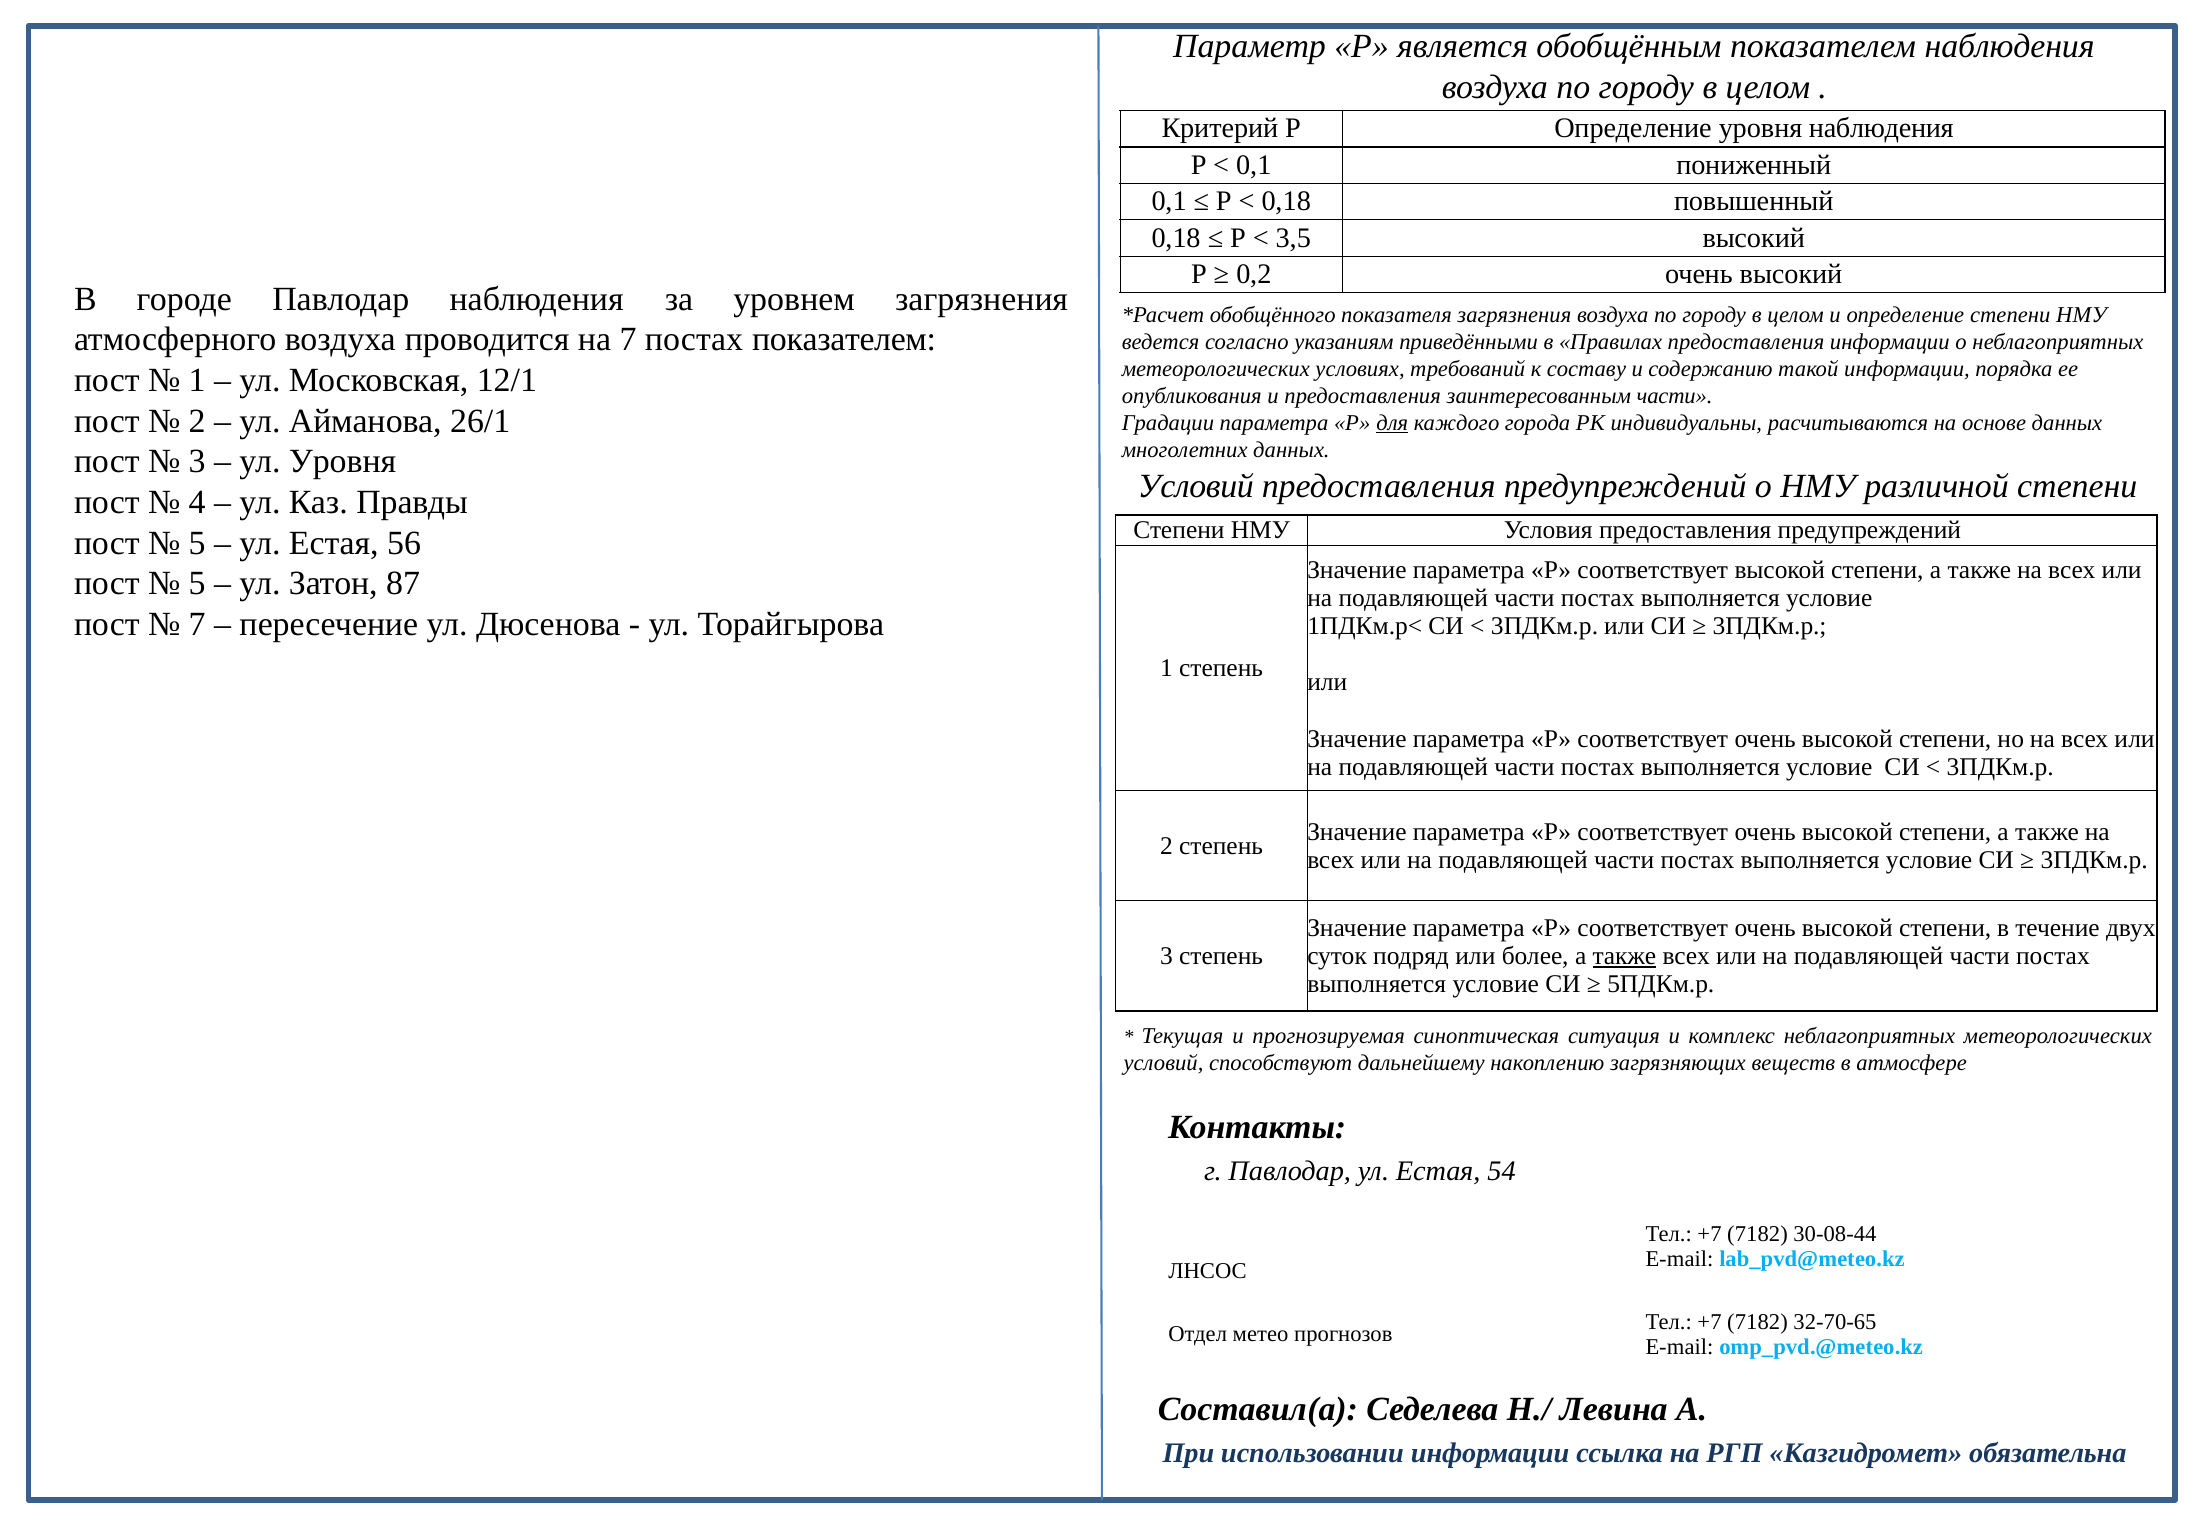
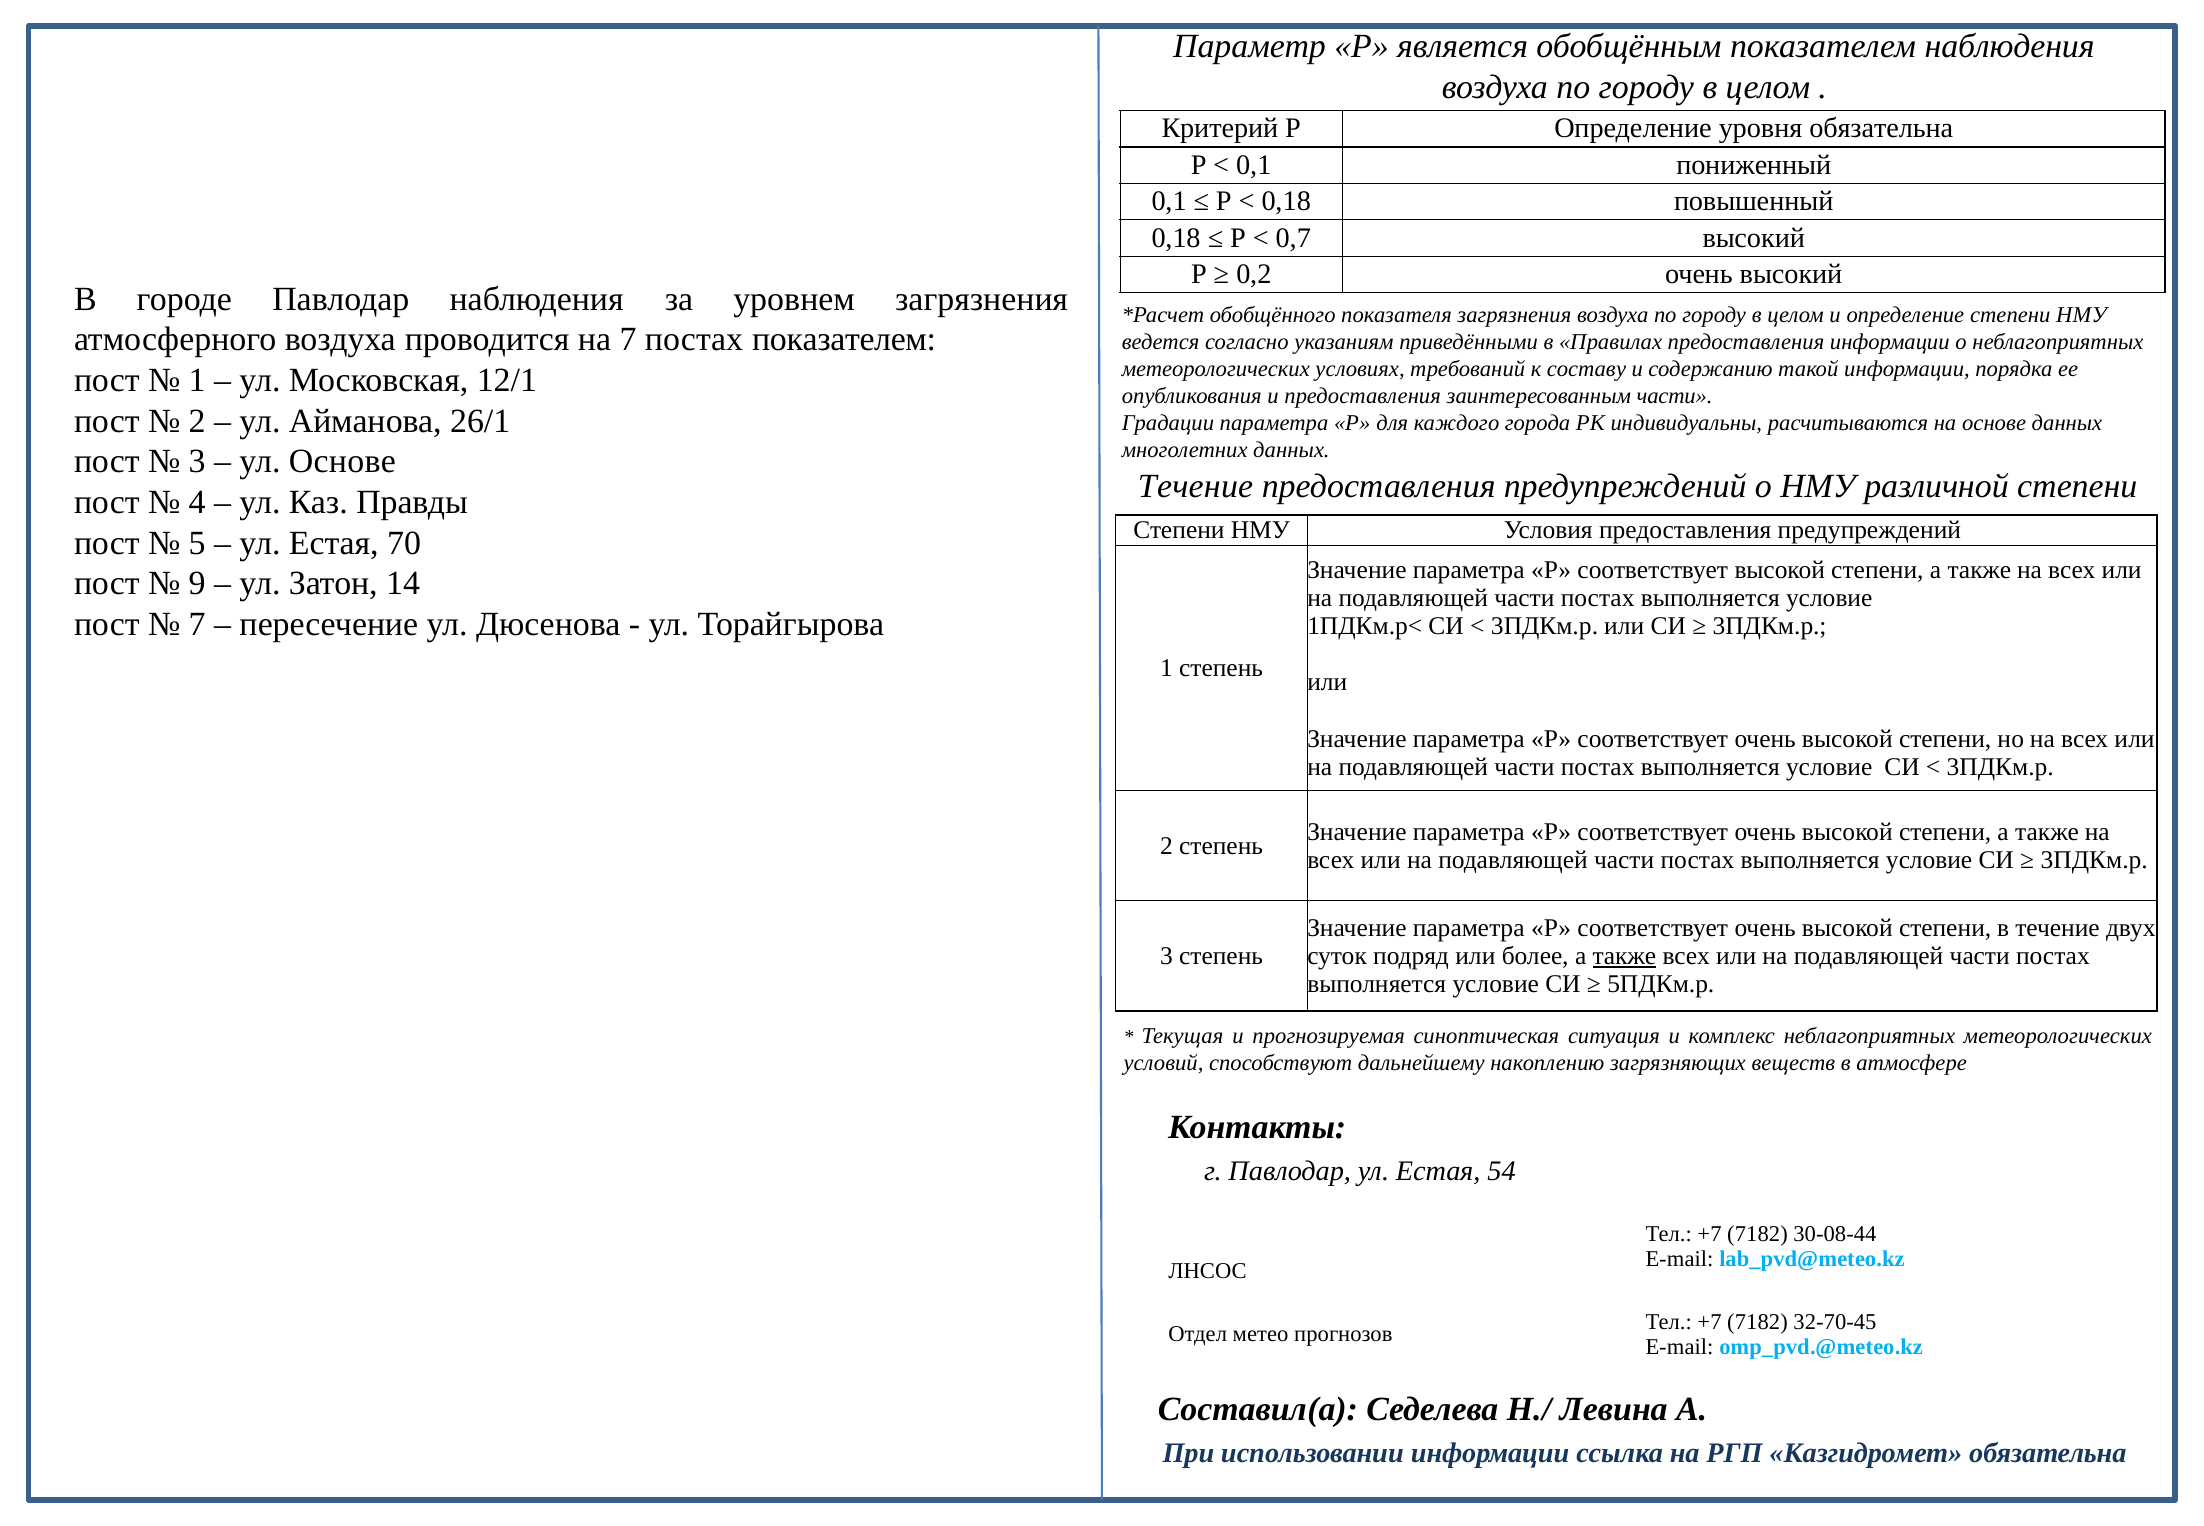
уровня наблюдения: наблюдения -> обязательна
3,5: 3,5 -> 0,7
для underline: present -> none
ул Уровня: Уровня -> Основе
Условий at (1196, 486): Условий -> Течение
56: 56 -> 70
5 at (197, 584): 5 -> 9
87: 87 -> 14
32-70-65: 32-70-65 -> 32-70-45
